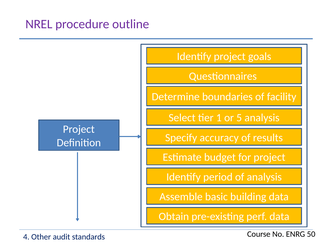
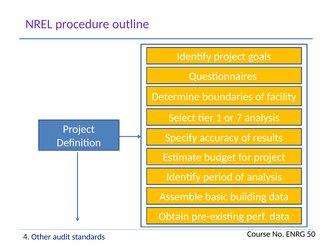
5: 5 -> 7
